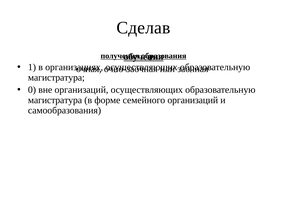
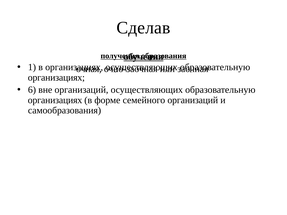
магистратура at (56, 78): магистратура -> организациях
0: 0 -> 6
магистратура at (55, 100): магистратура -> организациях
